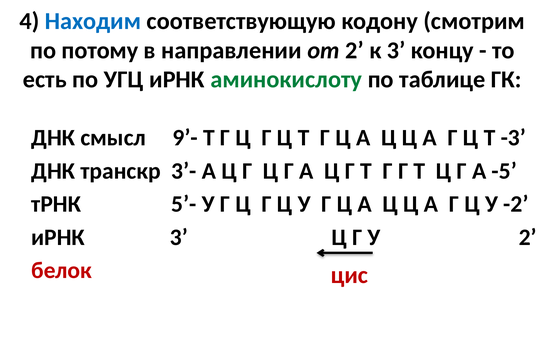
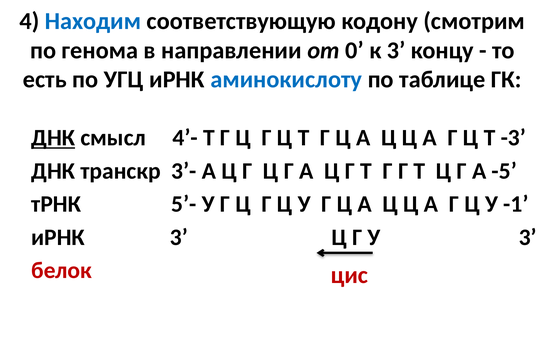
потому: потому -> генома
от 2: 2 -> 0
аминокислоту colour: green -> blue
ДНК at (53, 138) underline: none -> present
9’-: 9’- -> 4’-
-2: -2 -> -1
У 2: 2 -> 3
